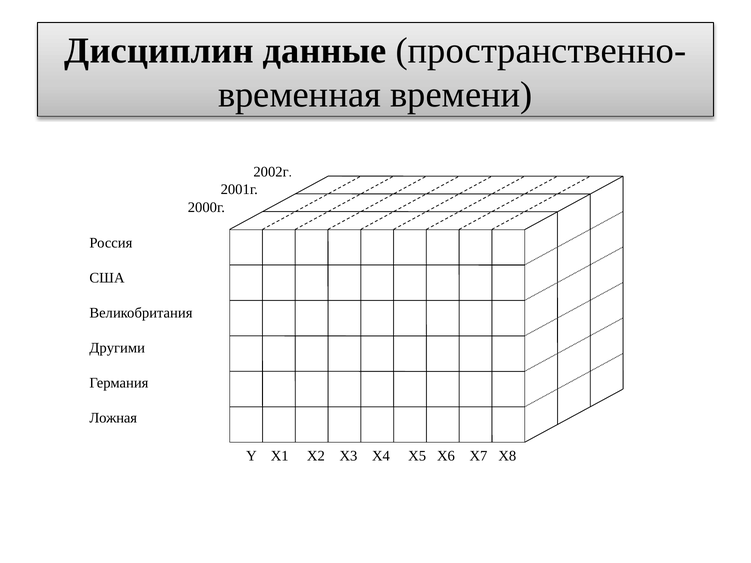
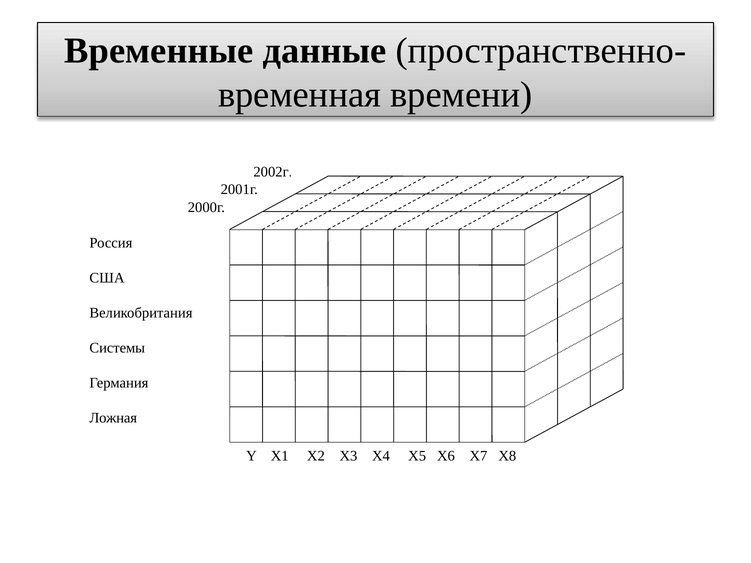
Дисциплин: Дисциплин -> Временные
Другими: Другими -> Системы
